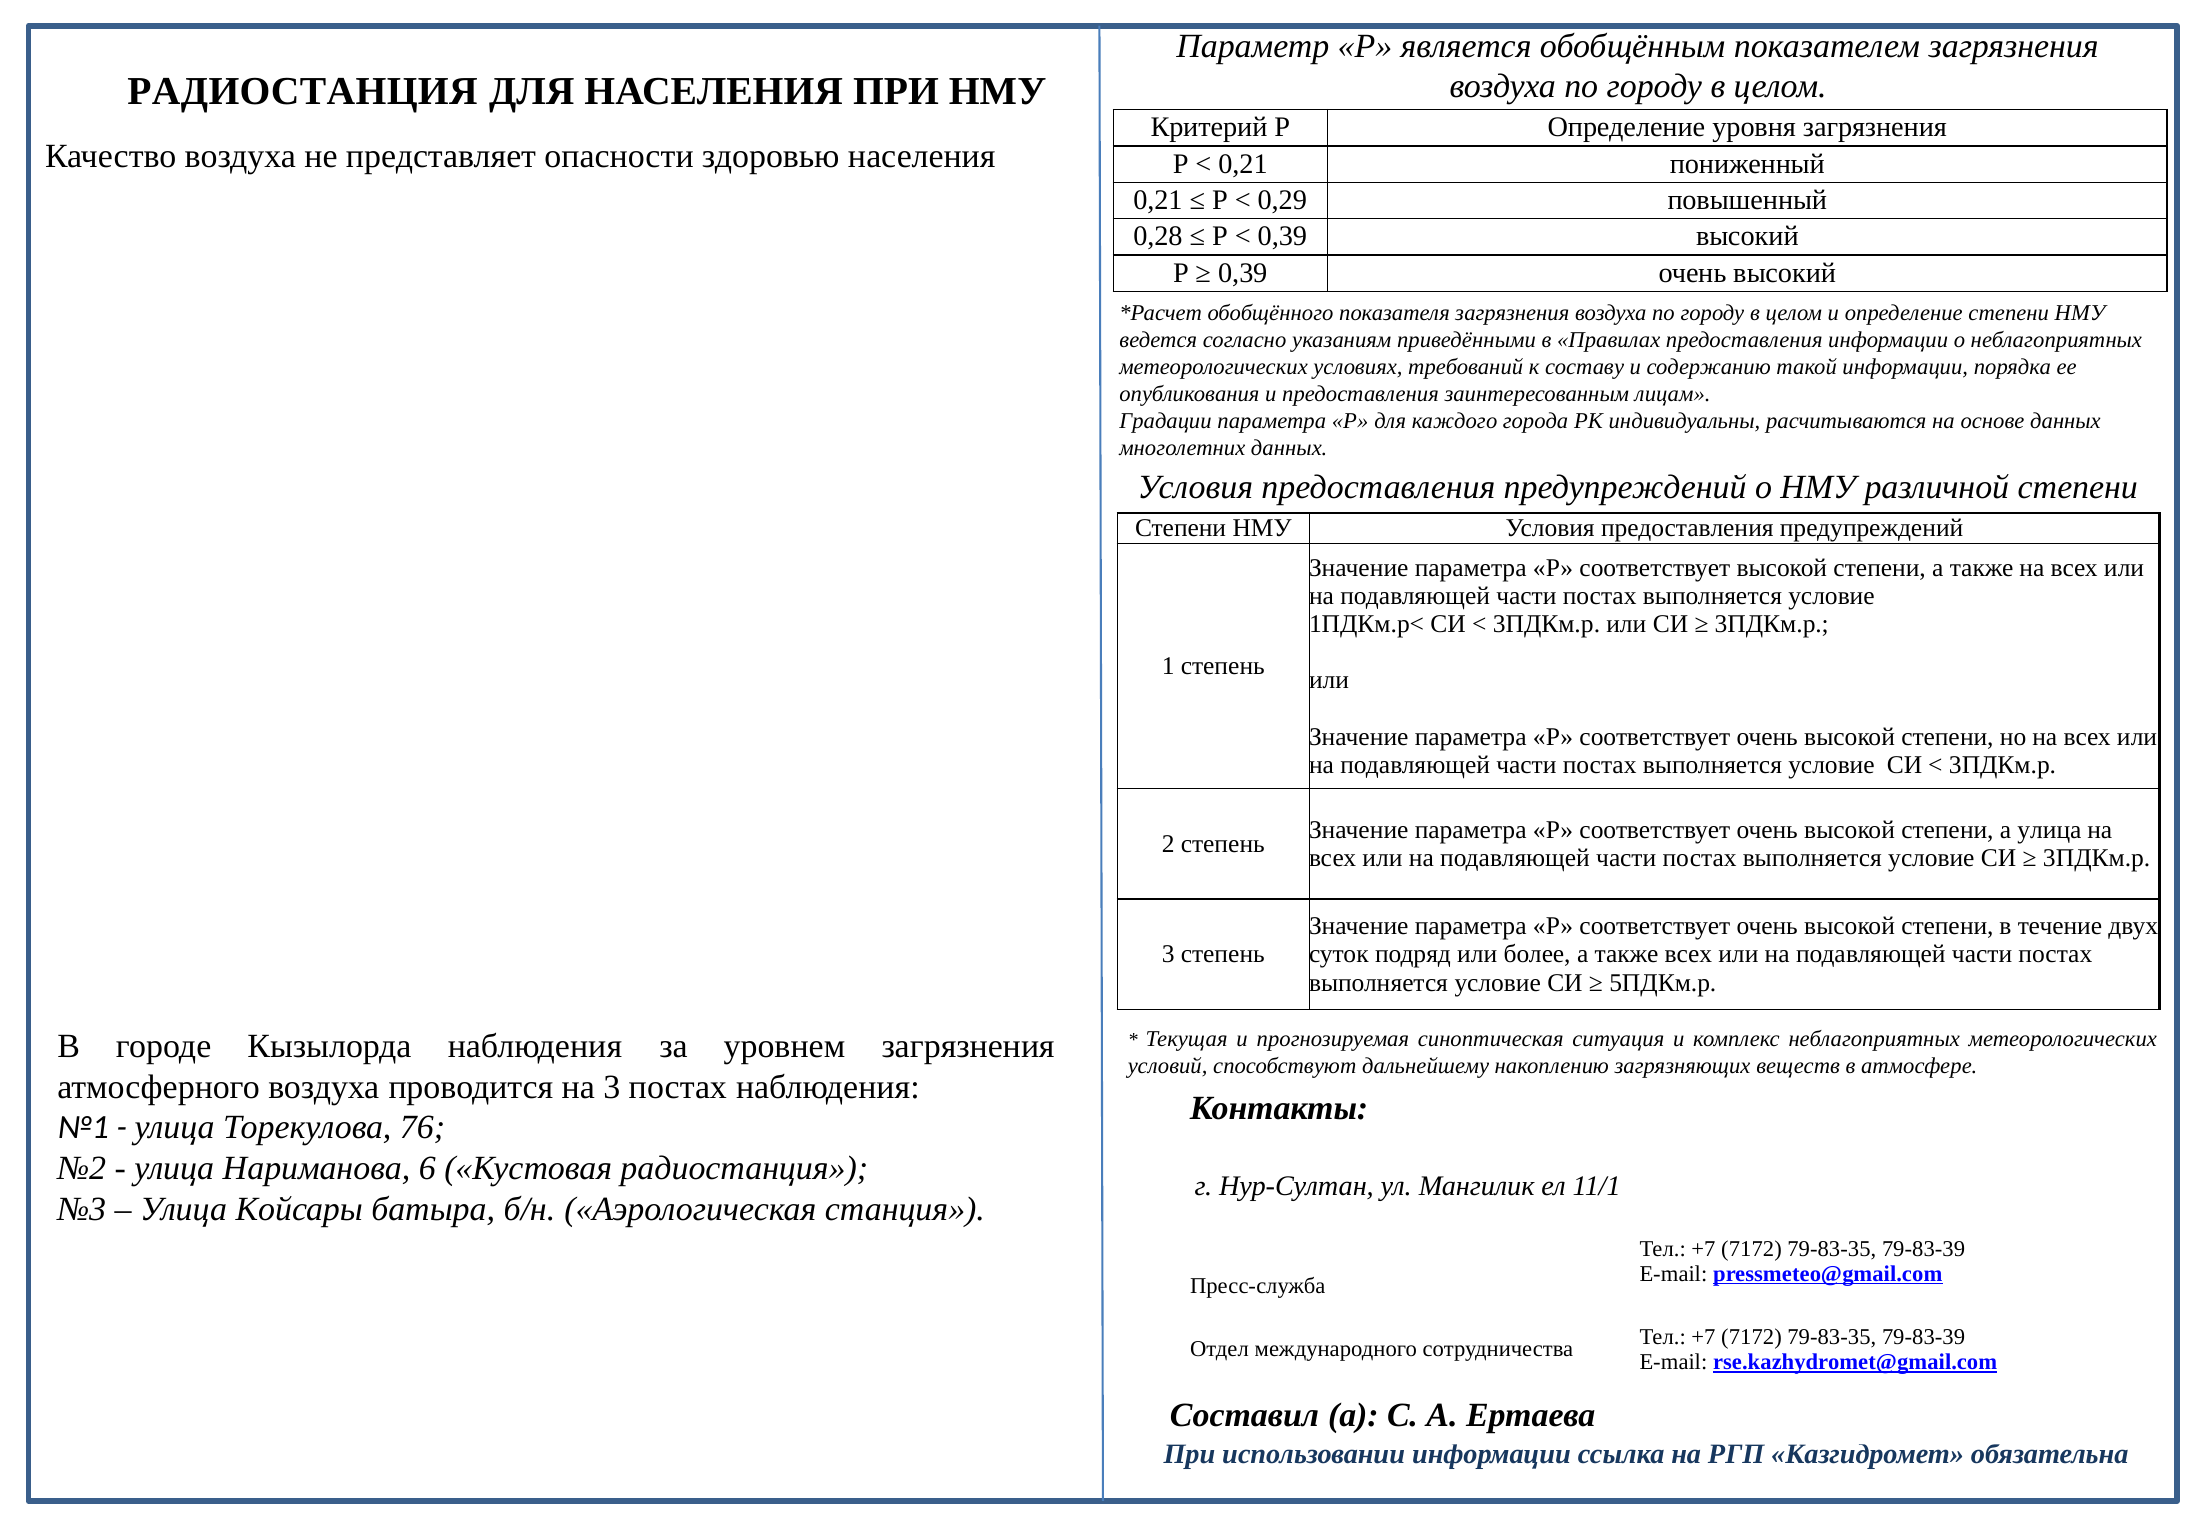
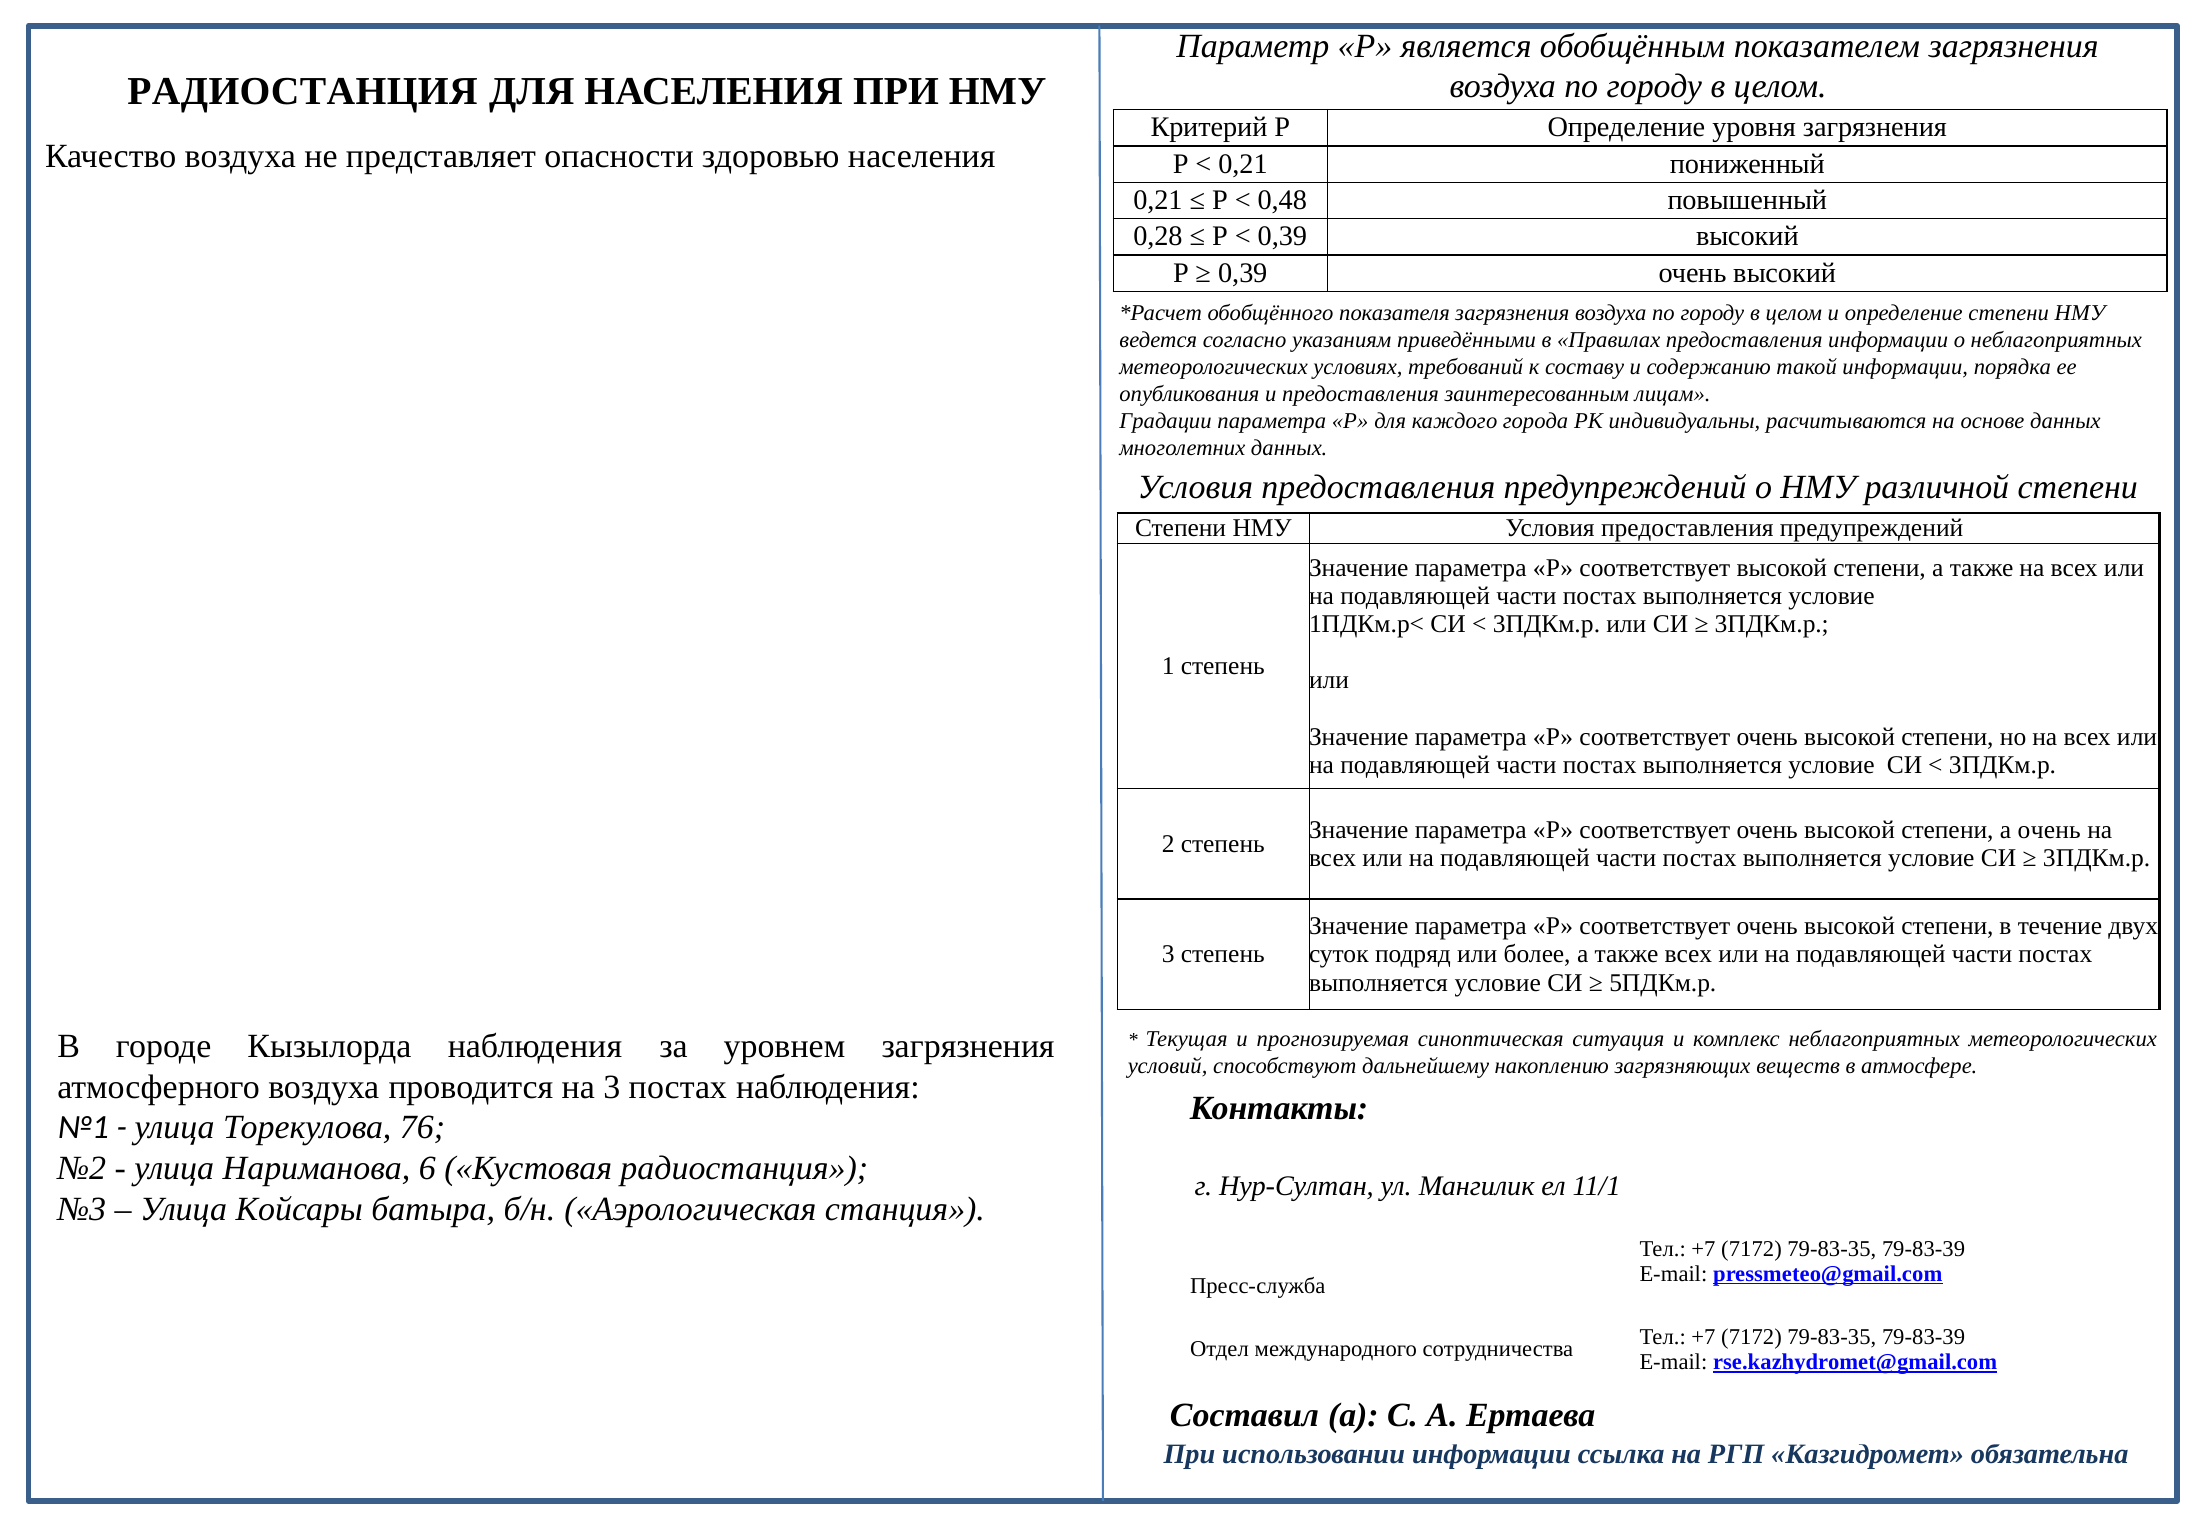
0,29: 0,29 -> 0,48
а улица: улица -> очень
